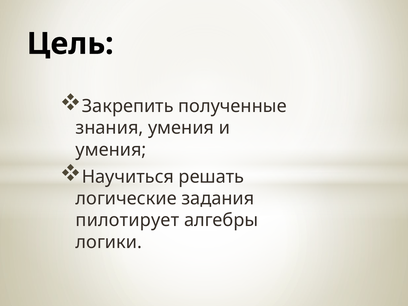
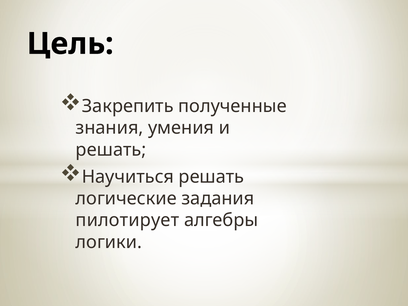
умения at (111, 150): умения -> решать
